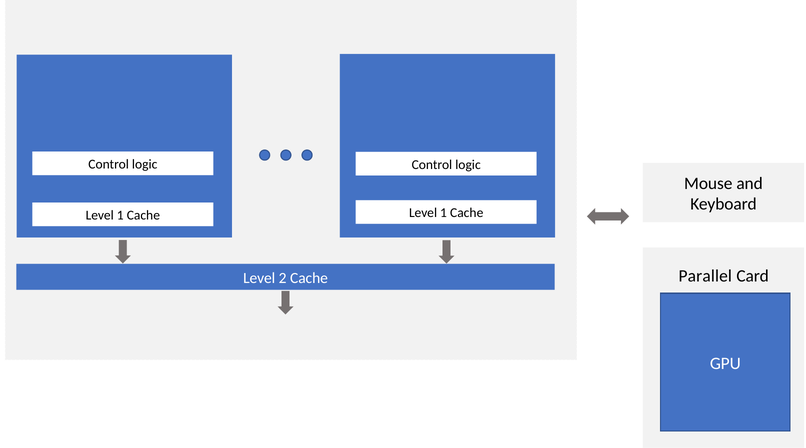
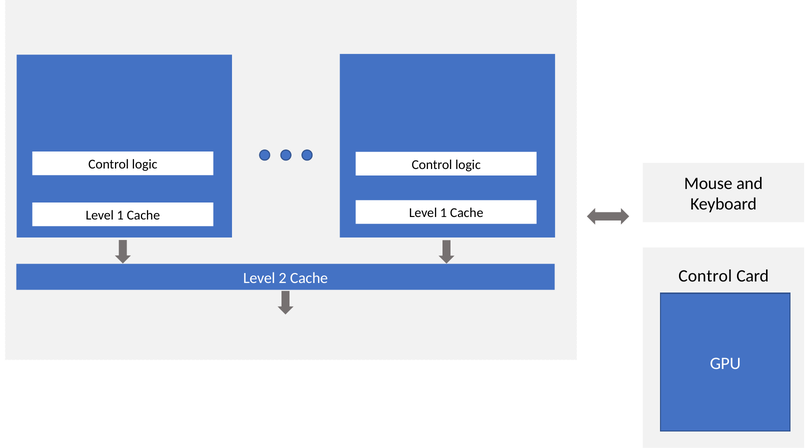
Parallel at (705, 276): Parallel -> Control
